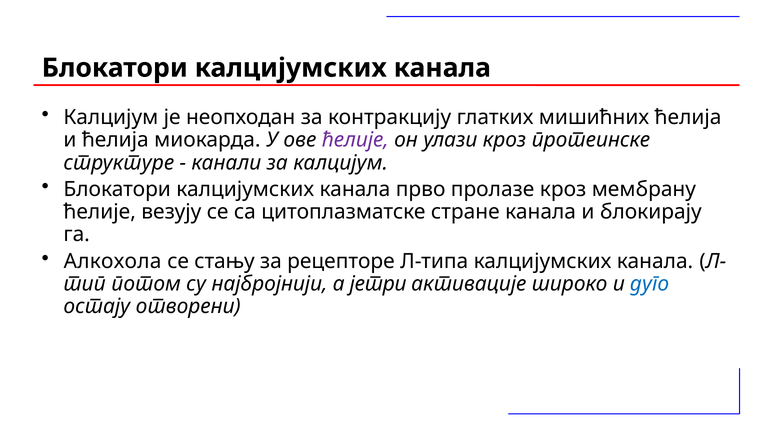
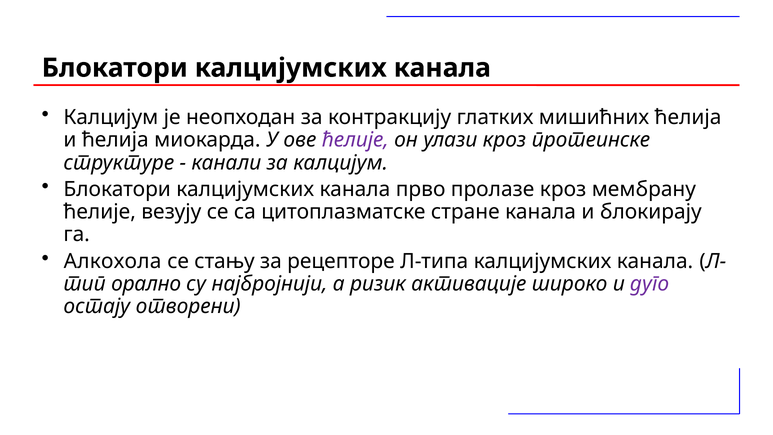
потом: потом -> орално
јетри: јетри -> ризик
дуго colour: blue -> purple
